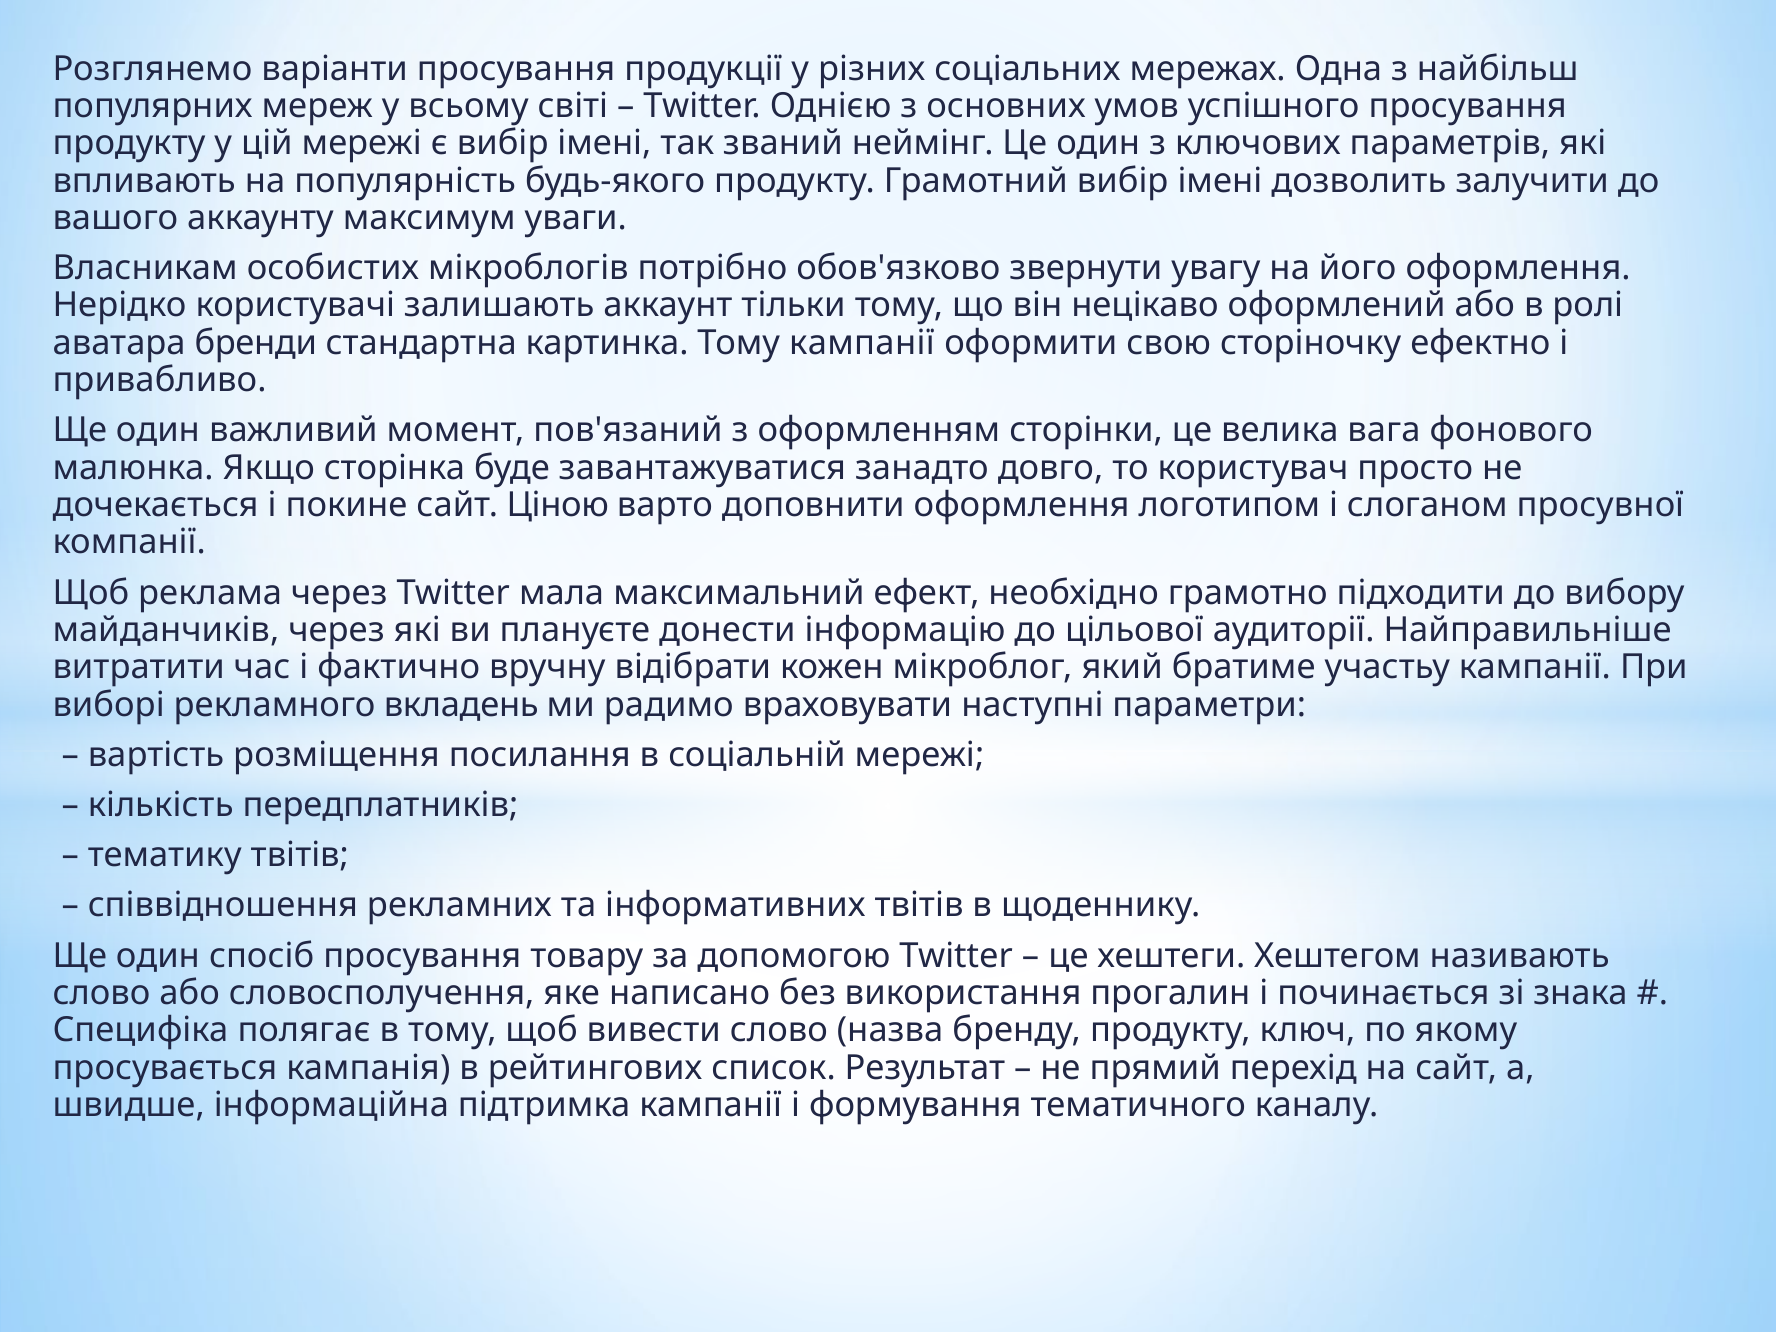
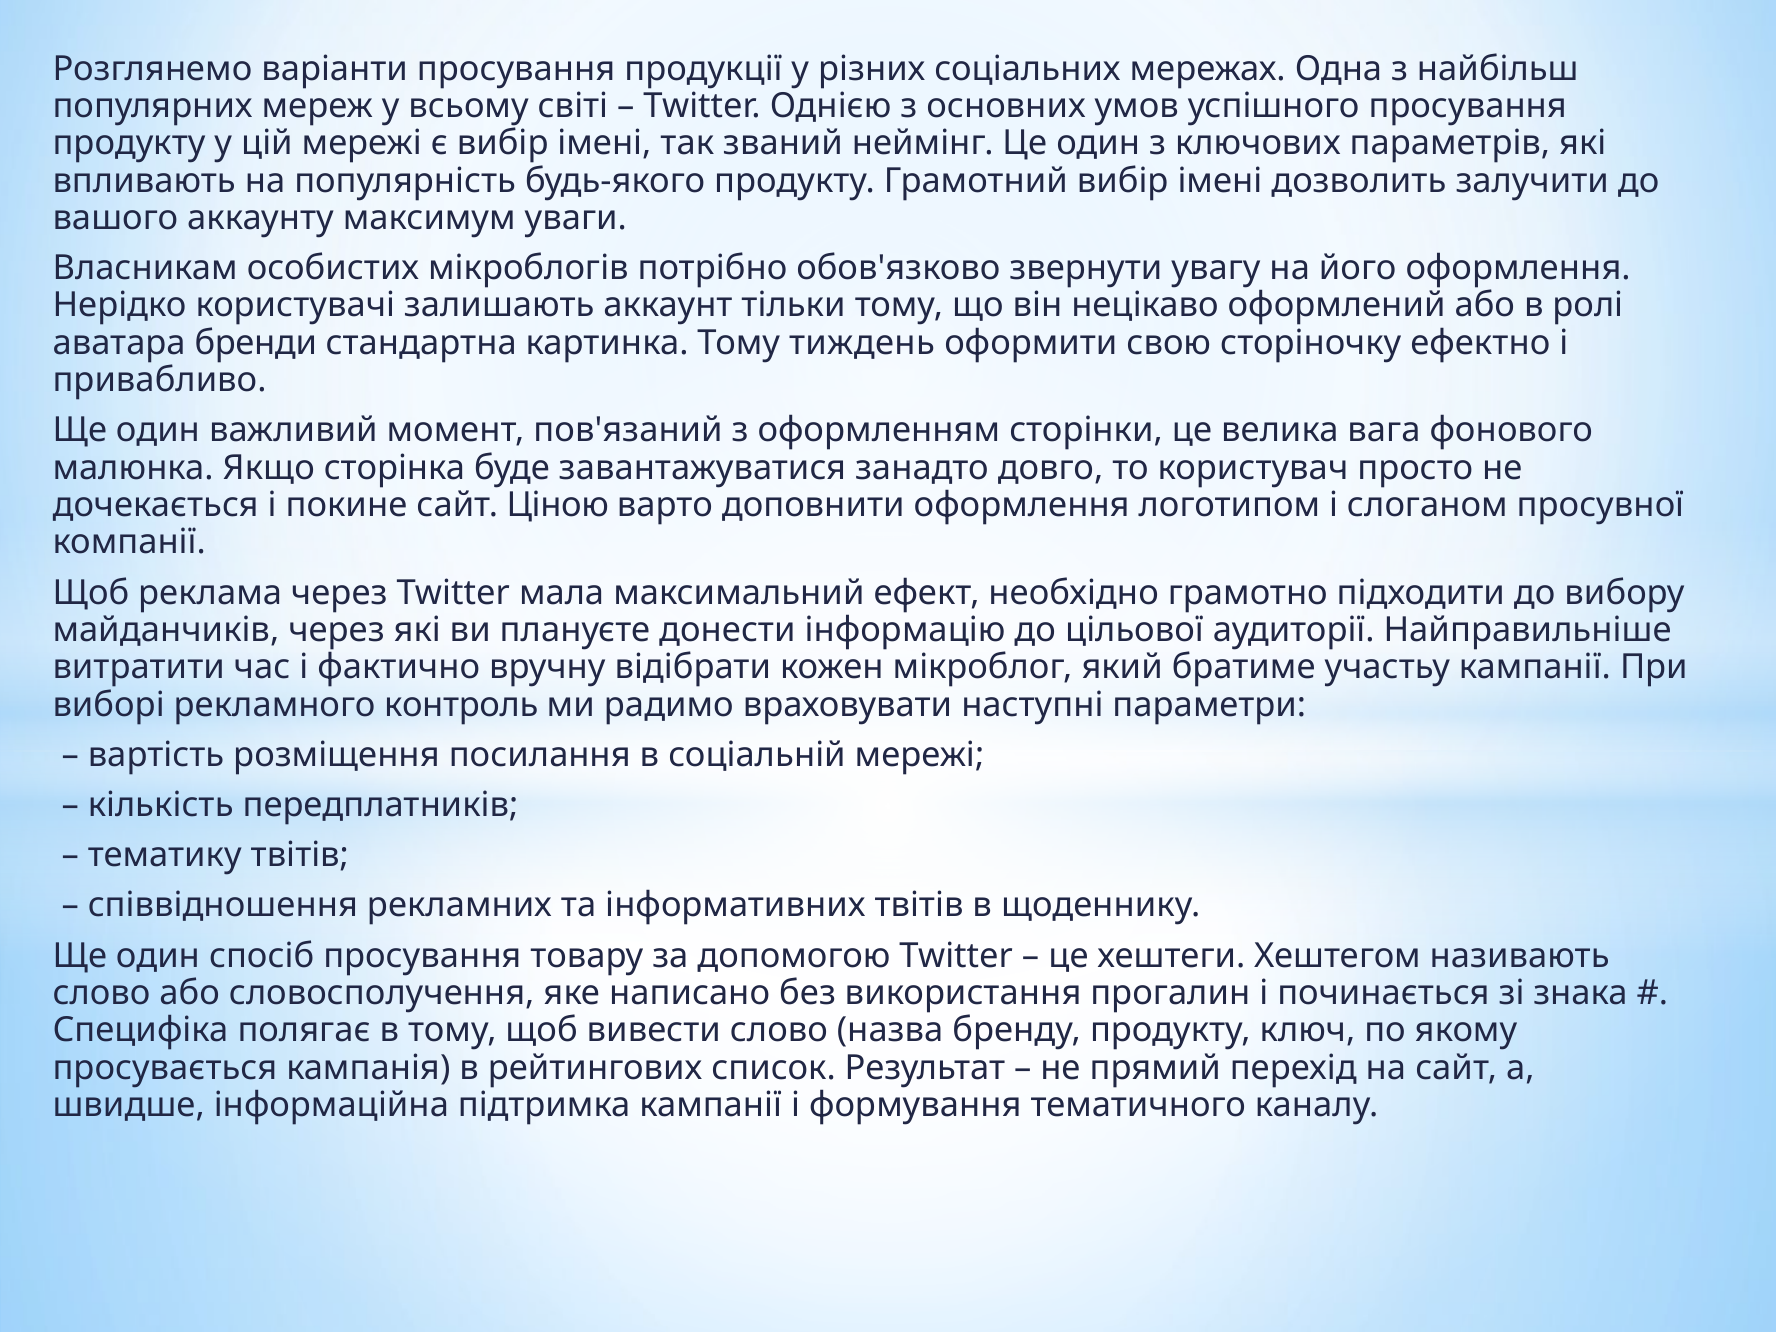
Тому кампанії: кампанії -> тиждень
вкладень: вкладень -> контроль
